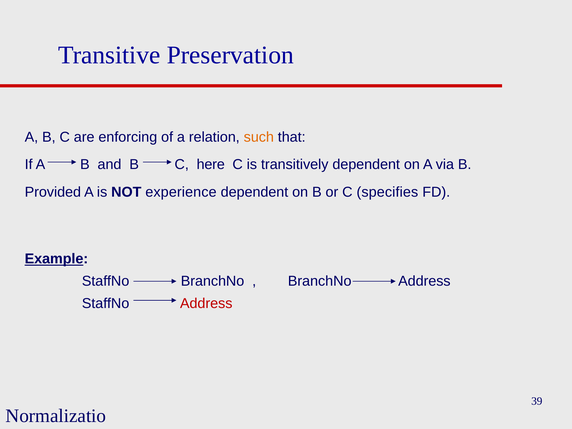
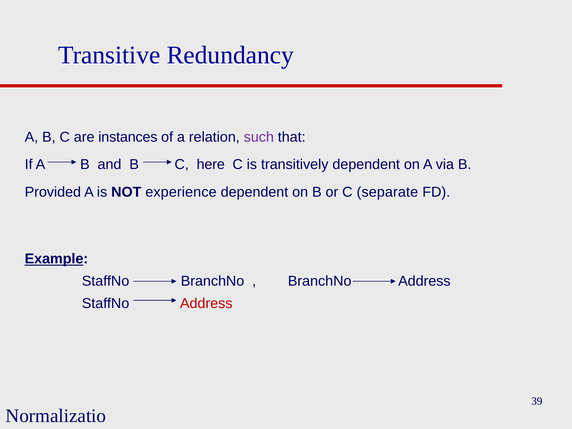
Preservation: Preservation -> Redundancy
enforcing: enforcing -> instances
such colour: orange -> purple
specifies: specifies -> separate
